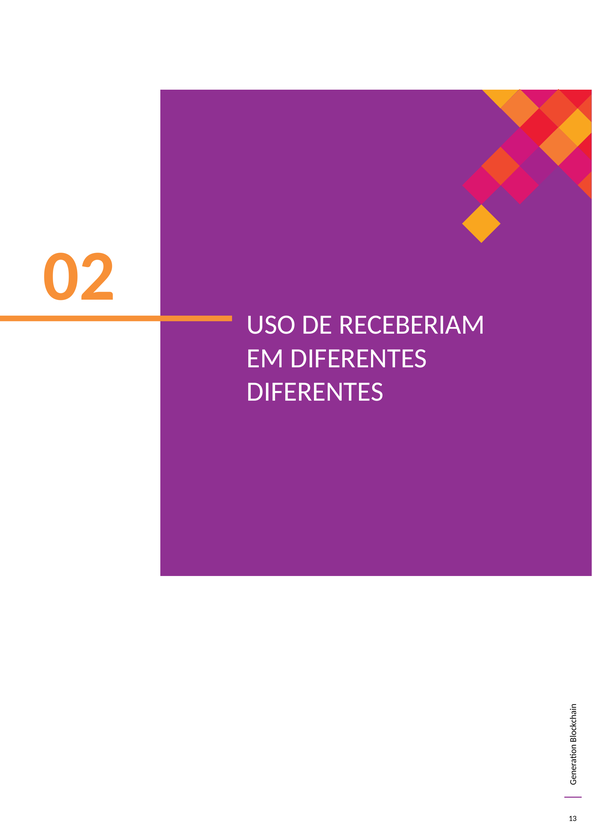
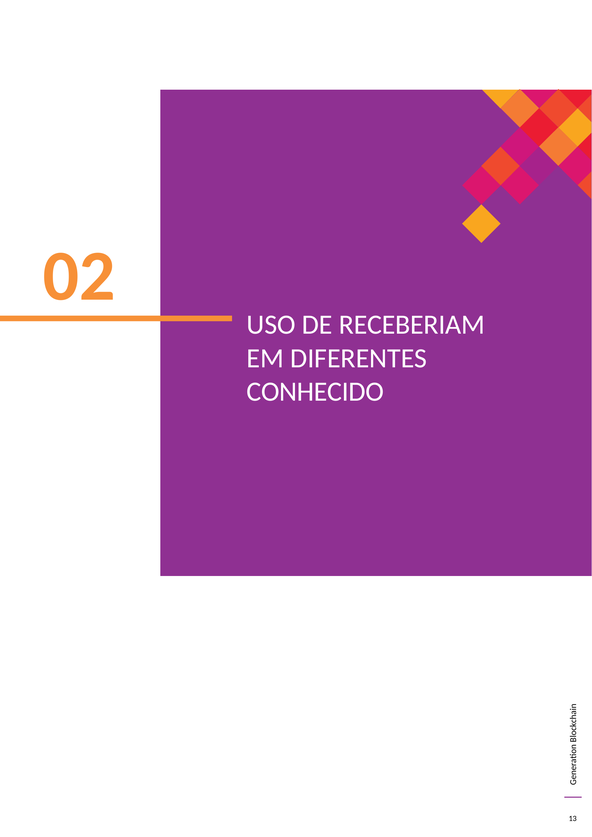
DIFERENTES at (315, 392): DIFERENTES -> CONHECIDO
